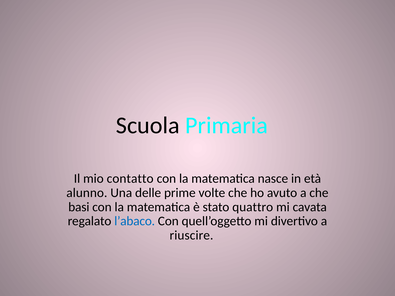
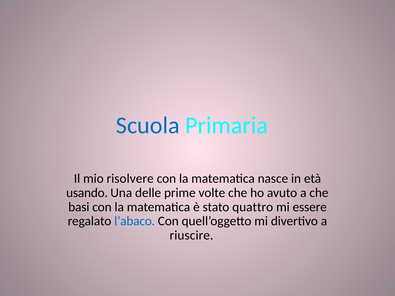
Scuola colour: black -> blue
contatto: contatto -> risolvere
alunno: alunno -> usando
cavata: cavata -> essere
